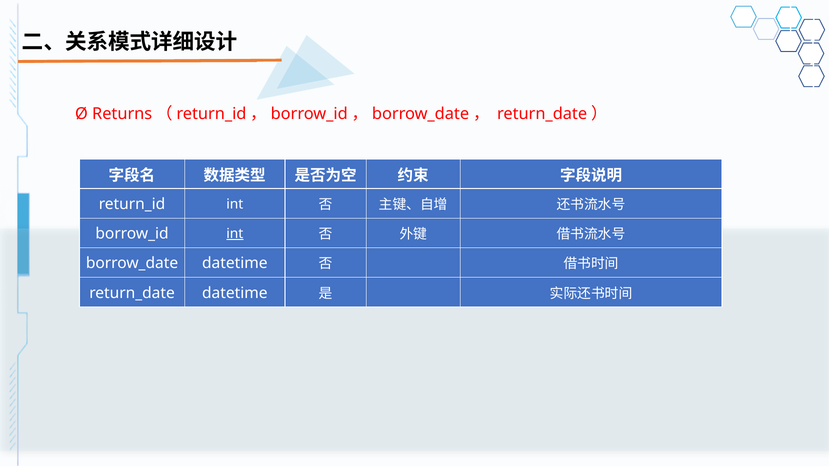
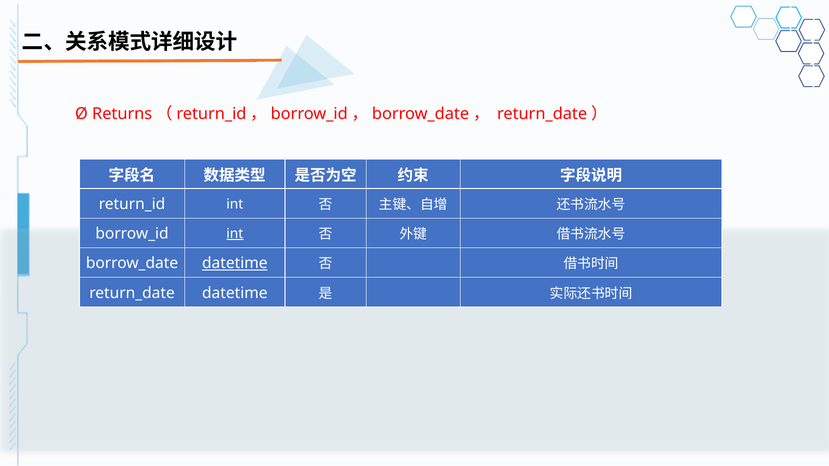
datetime at (235, 264) underline: none -> present
